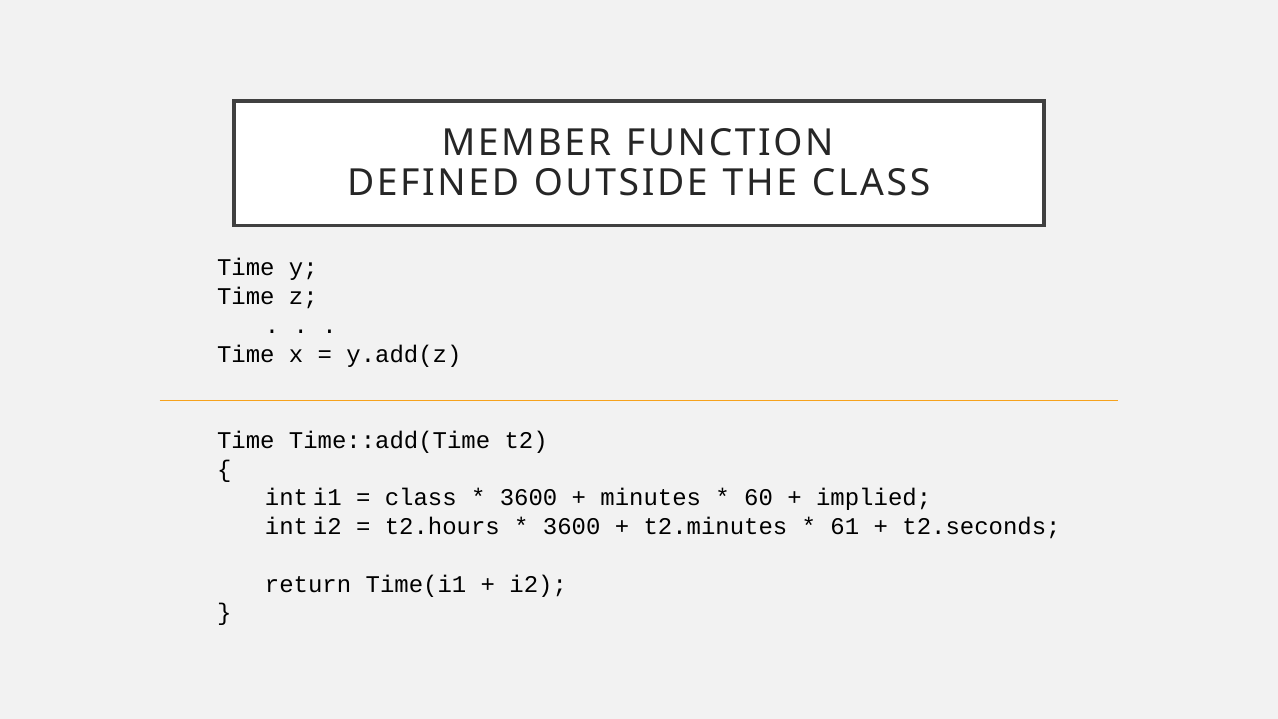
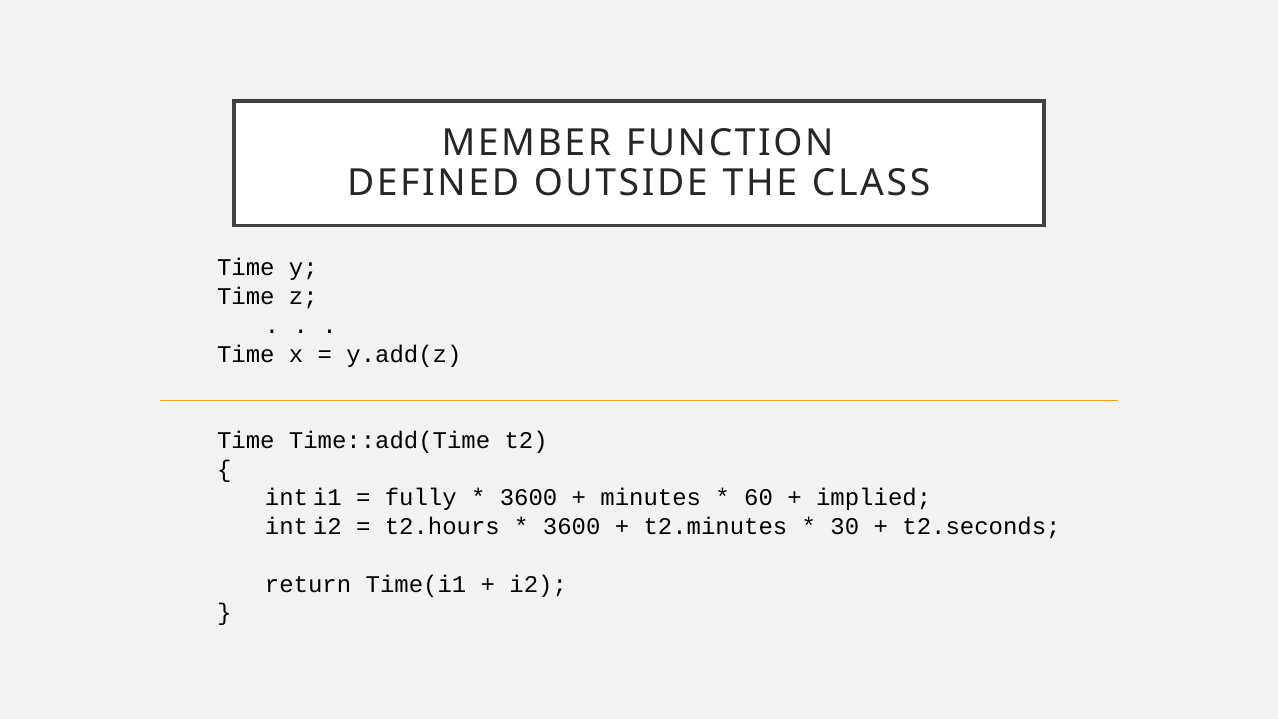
class at (421, 498): class -> fully
61: 61 -> 30
